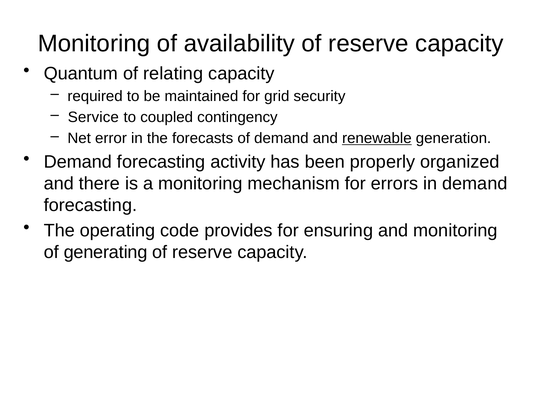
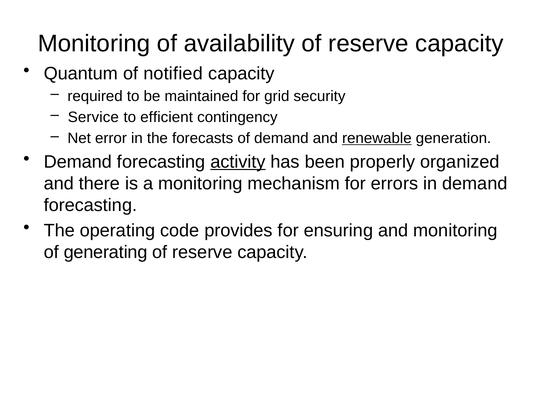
relating: relating -> notified
coupled: coupled -> efficient
activity underline: none -> present
